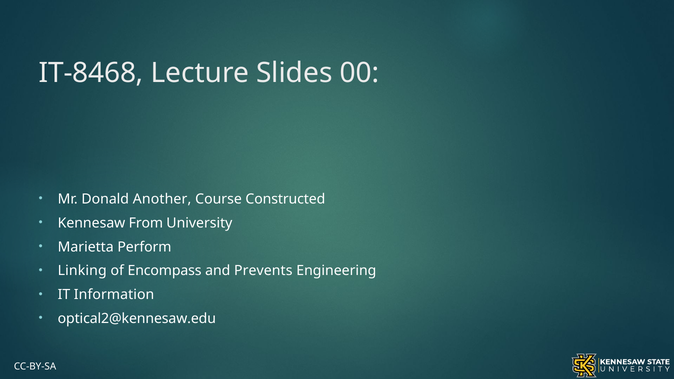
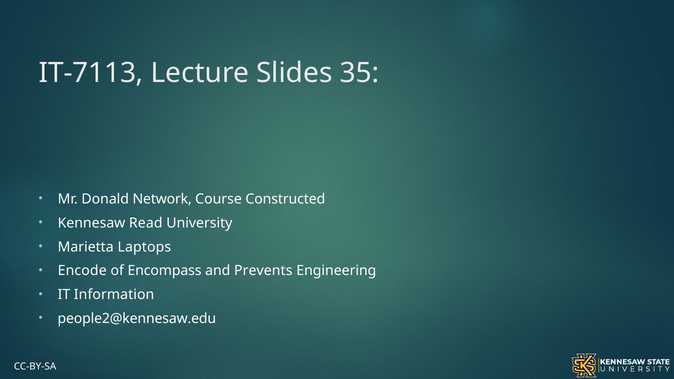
IT-8468: IT-8468 -> IT-7113
00: 00 -> 35
Another: Another -> Network
From: From -> Read
Perform: Perform -> Laptops
Linking: Linking -> Encode
optical2@kennesaw.edu: optical2@kennesaw.edu -> people2@kennesaw.edu
